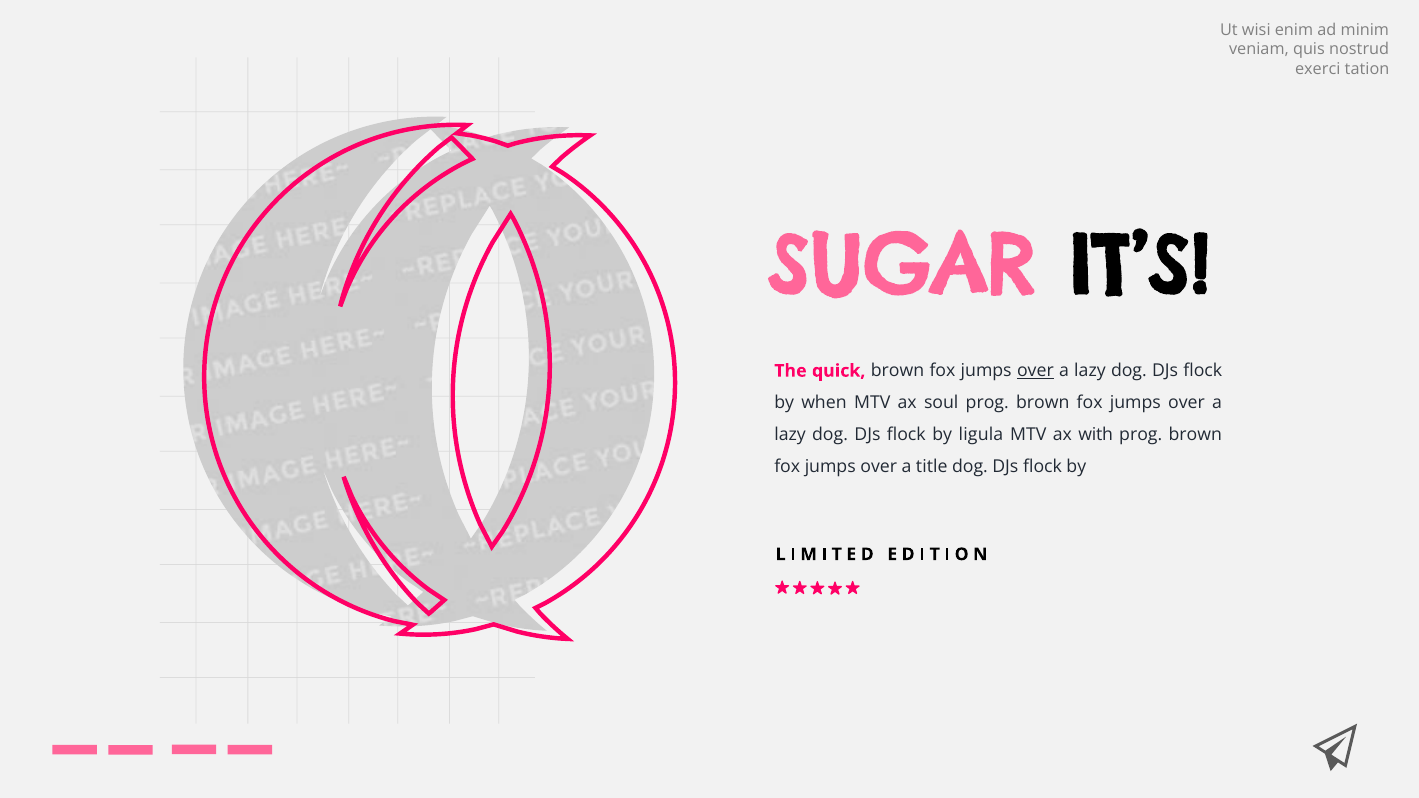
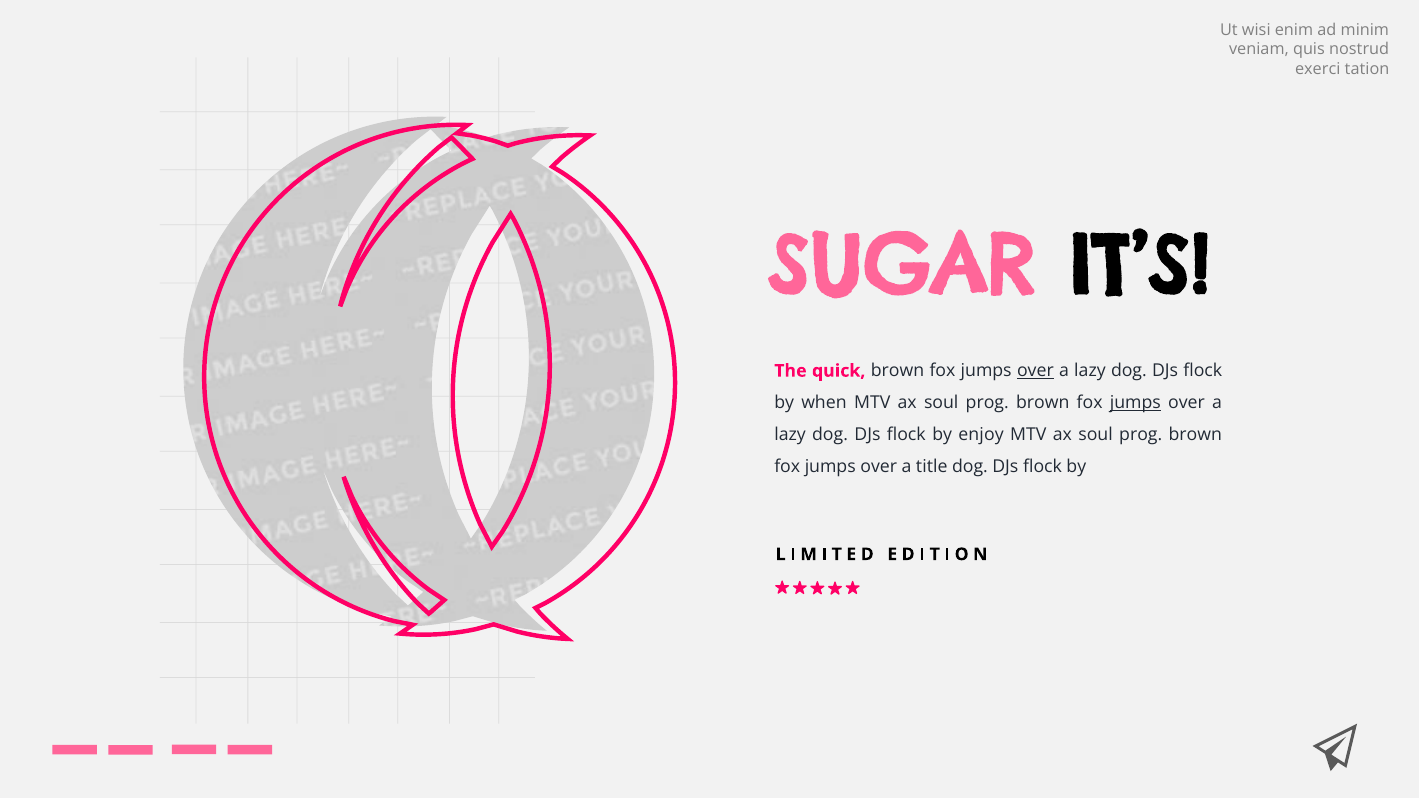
jumps at (1135, 403) underline: none -> present
ligula: ligula -> enjoy
with at (1096, 435): with -> soul
